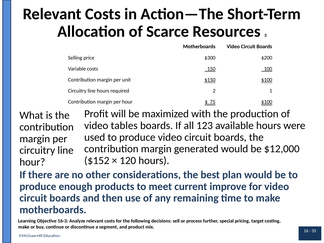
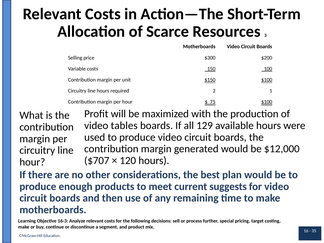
123: 123 -> 129
$152: $152 -> $707
improve: improve -> suggests
